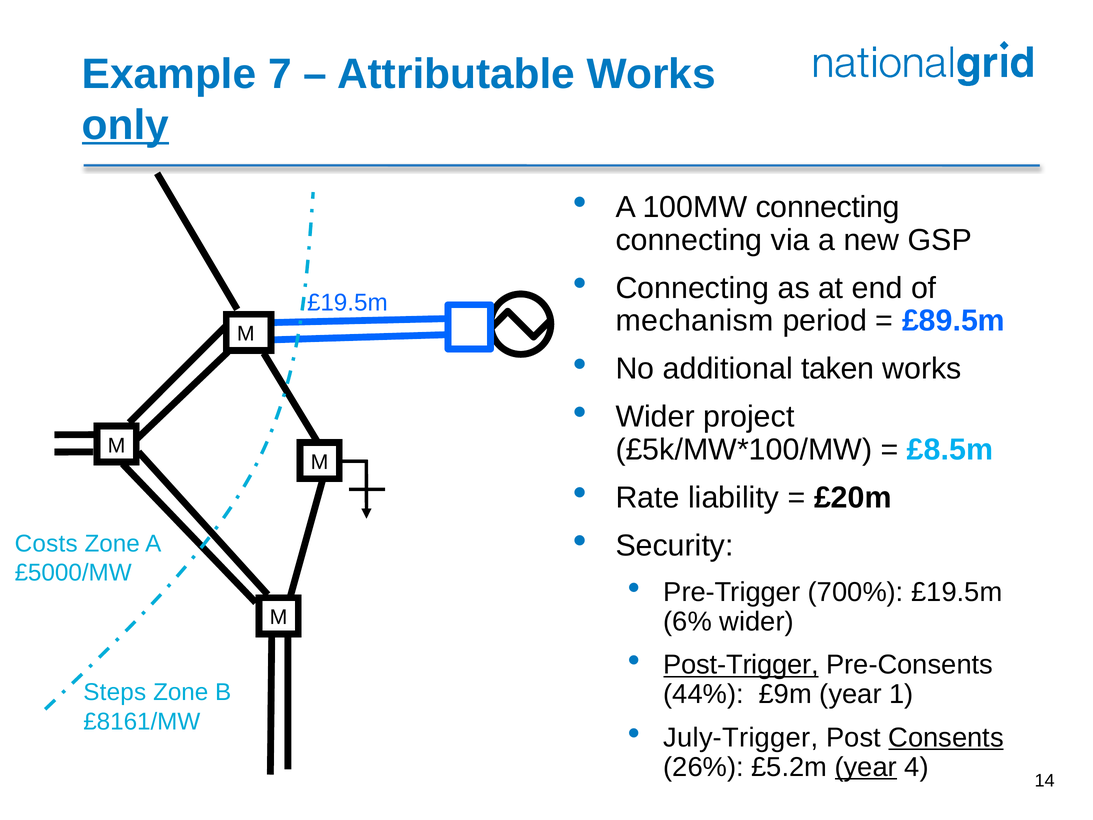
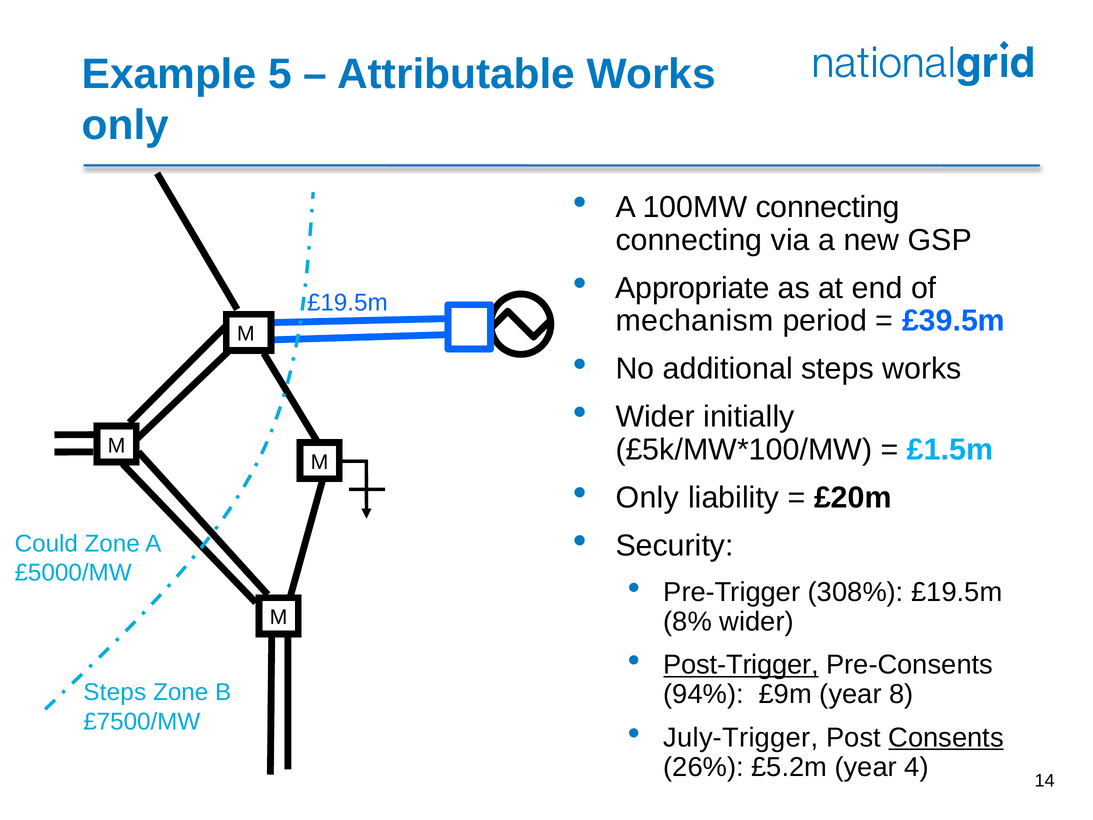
7: 7 -> 5
only at (125, 125) underline: present -> none
Connecting at (692, 288): Connecting -> Appropriate
£89.5m: £89.5m -> £39.5m
additional taken: taken -> steps
project: project -> initially
£8.5m: £8.5m -> £1.5m
Rate at (648, 498): Rate -> Only
Costs: Costs -> Could
700%: 700% -> 308%
6%: 6% -> 8%
44%: 44% -> 94%
1: 1 -> 8
£8161/MW: £8161/MW -> £7500/MW
year at (866, 767) underline: present -> none
